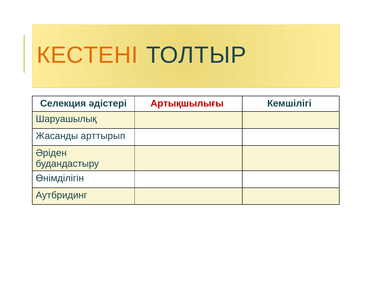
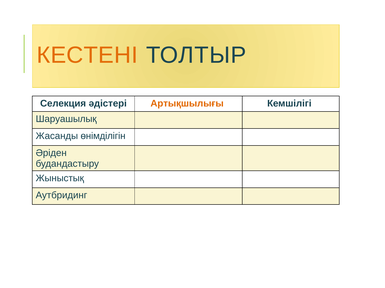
Артықшылығы colour: red -> orange
арттырып: арттырып -> өнімділігін
Өнімділігін: Өнімділігін -> Жыныстық
